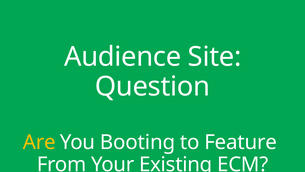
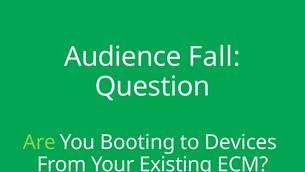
Site: Site -> Fall
Are colour: yellow -> light green
Feature: Feature -> Devices
